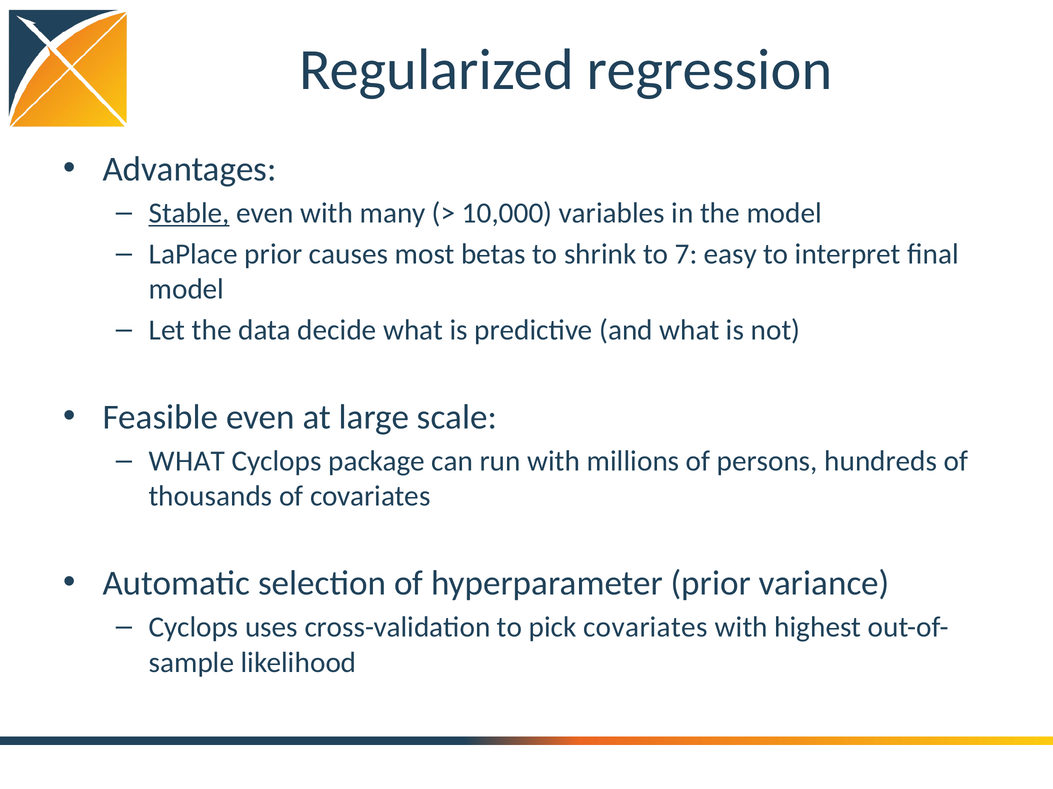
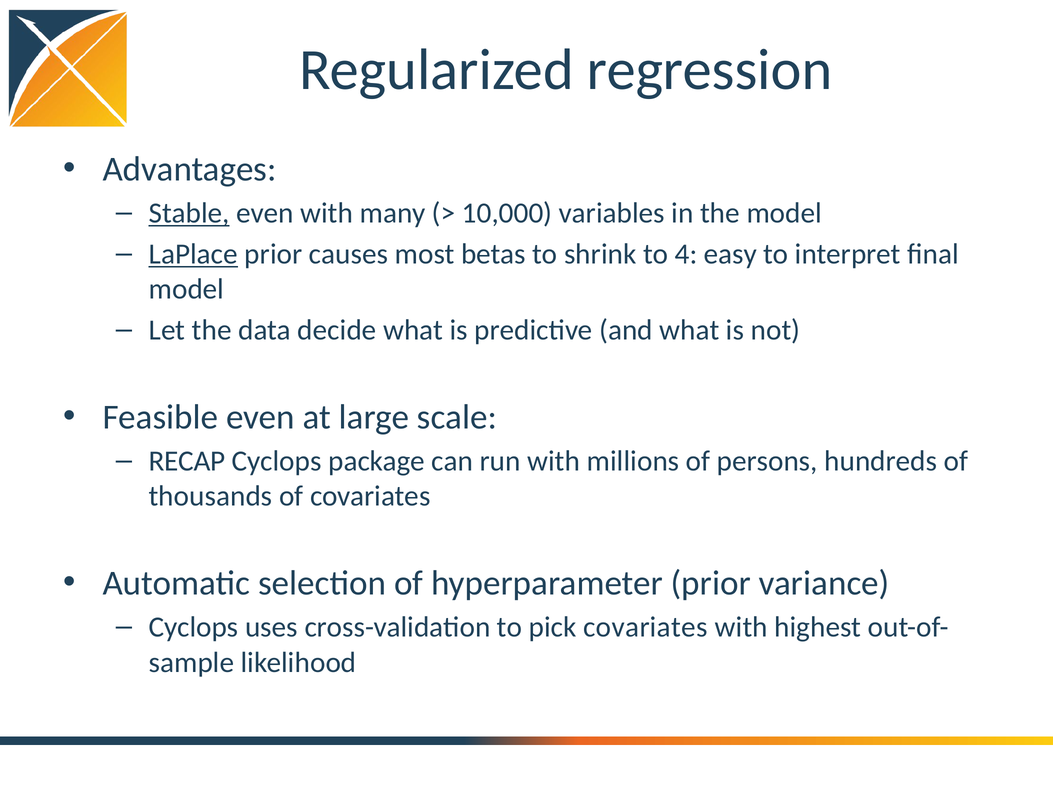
LaPlace underline: none -> present
7: 7 -> 4
WHAT at (187, 462): WHAT -> RECAP
